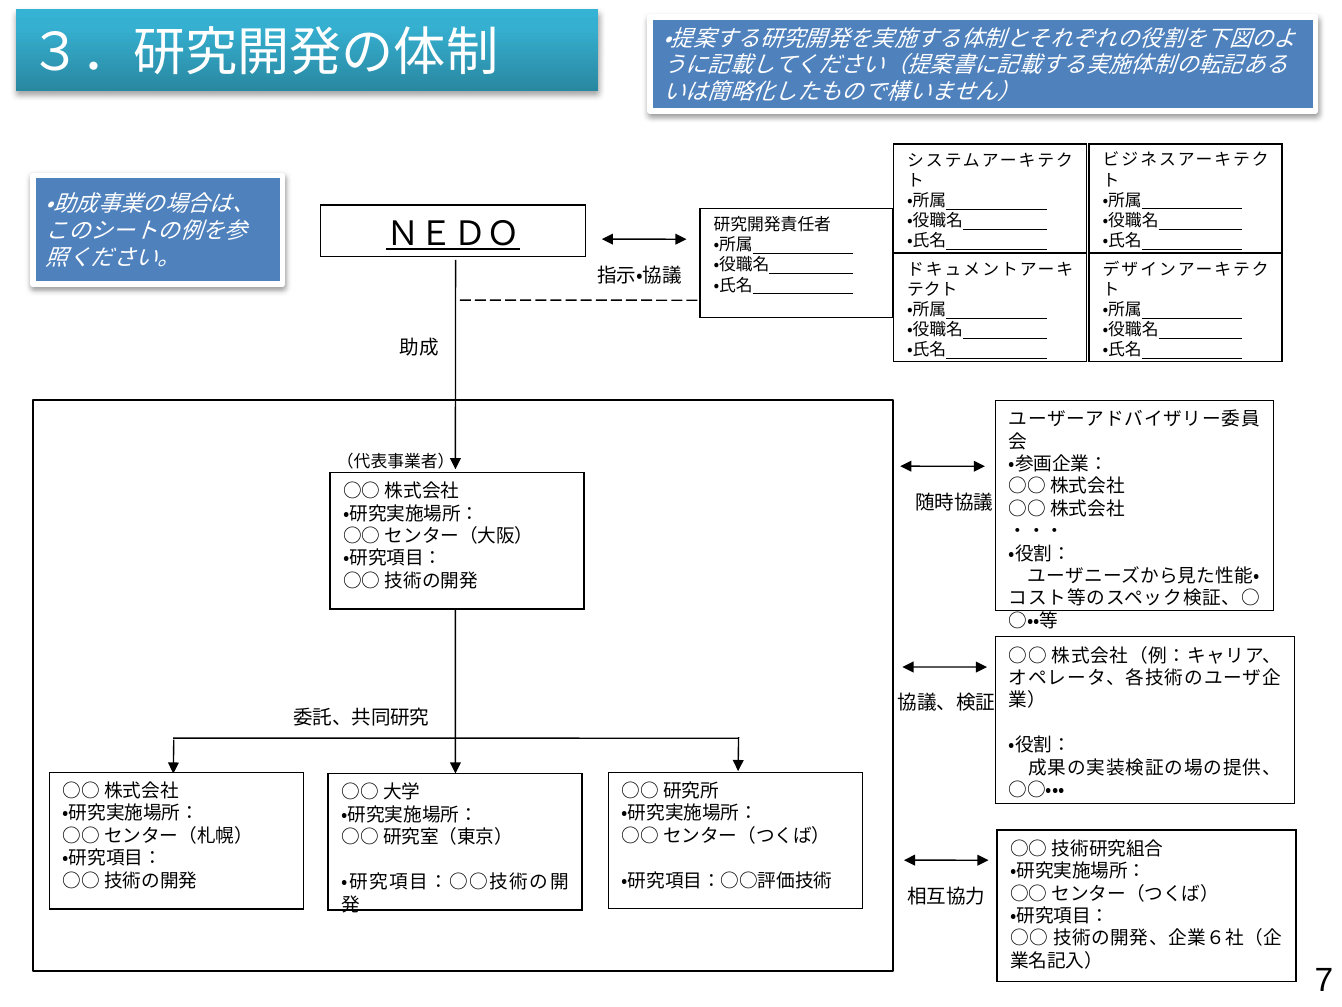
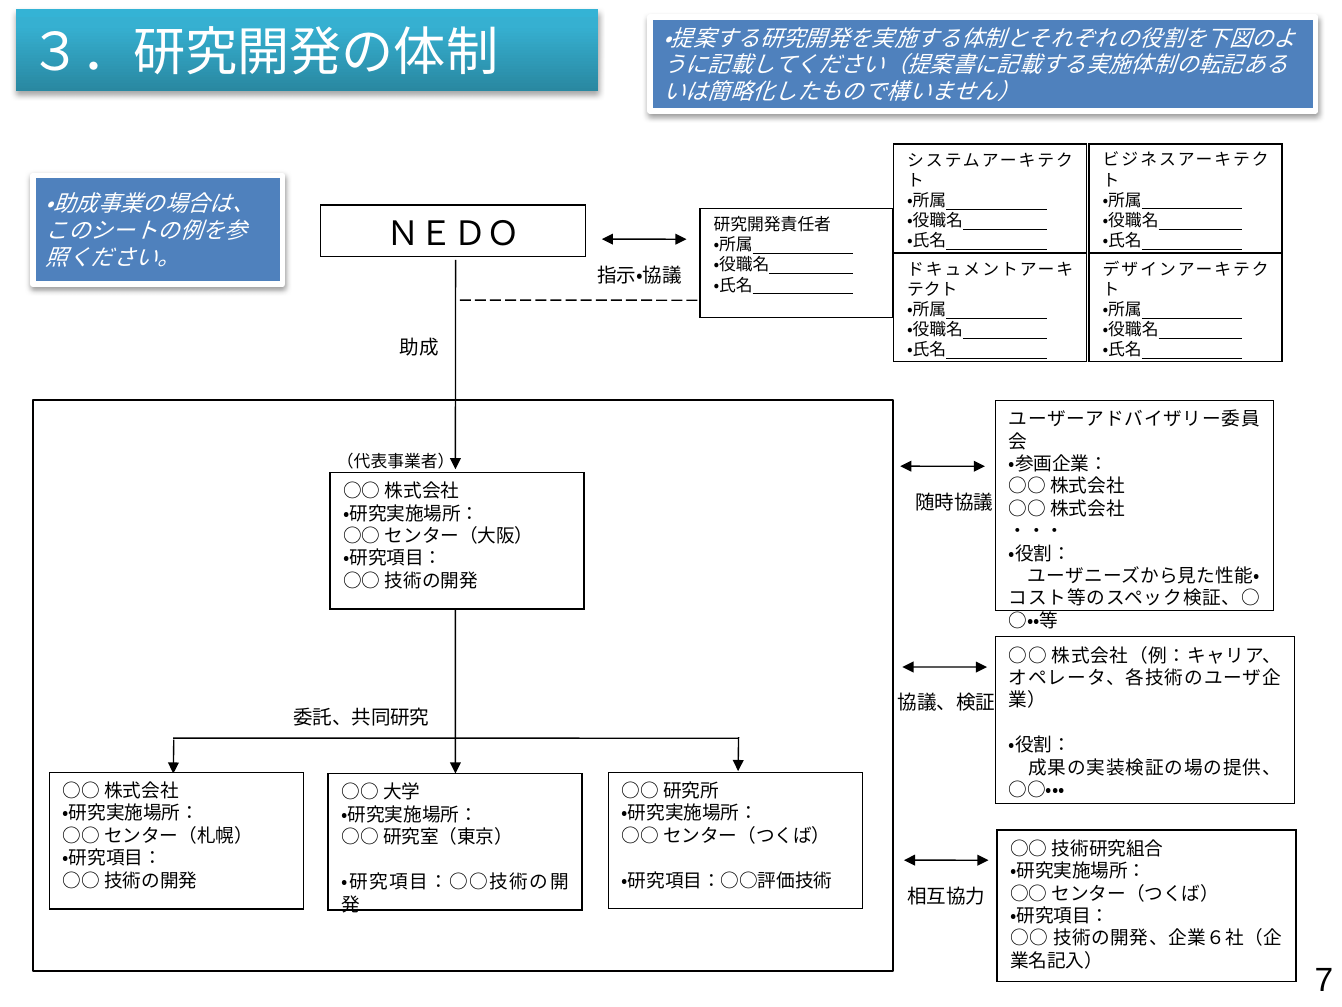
ＮＥＤＯ underline: present -> none
